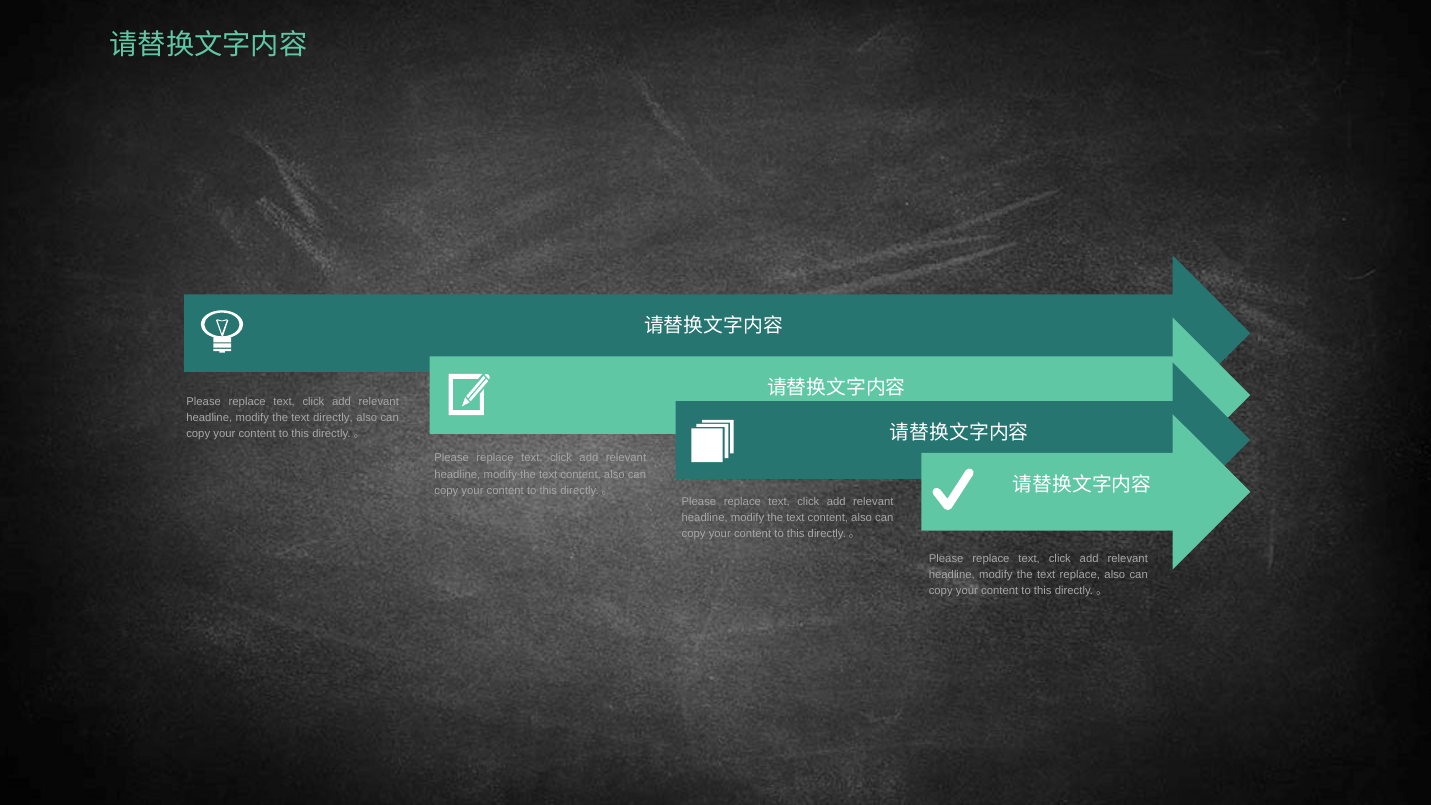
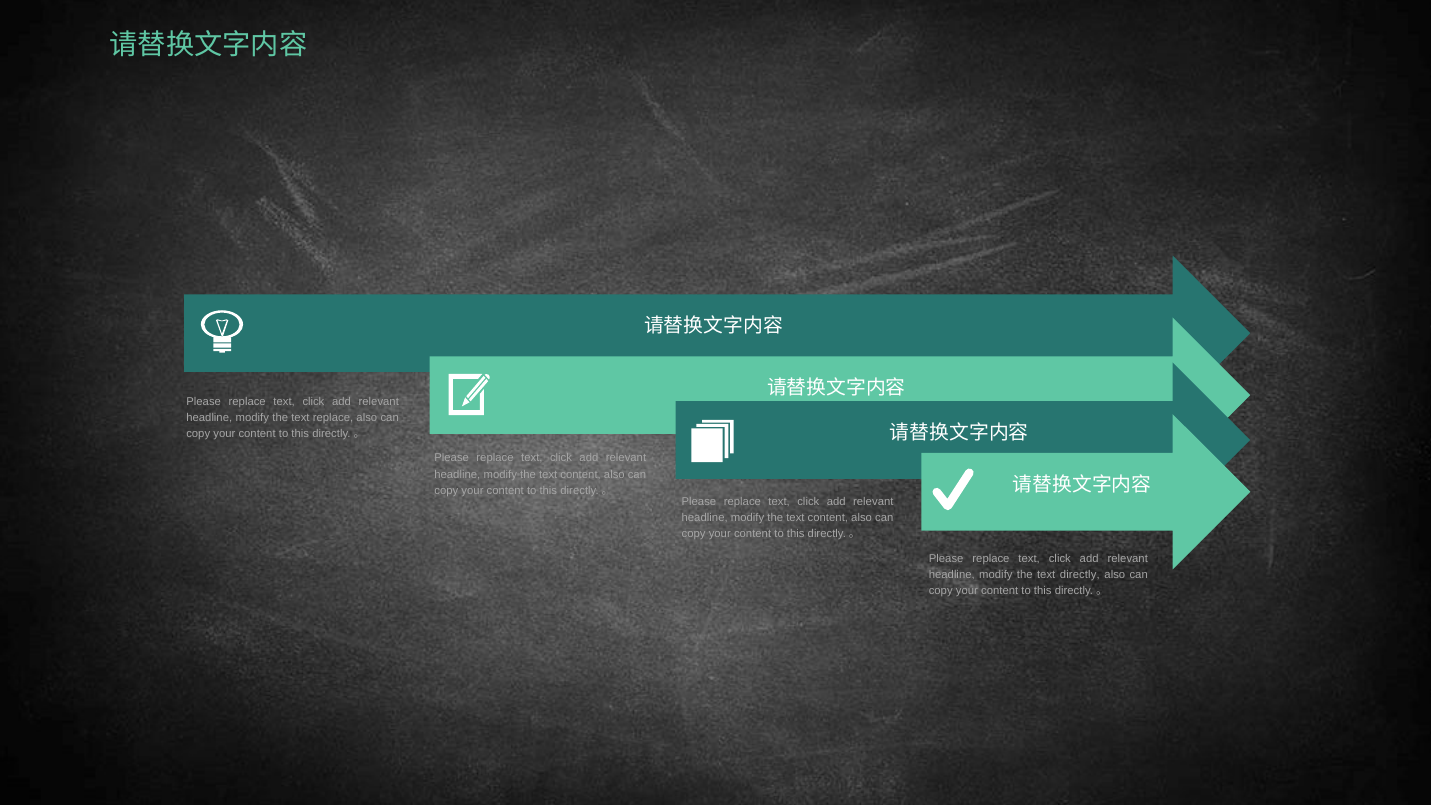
text directly: directly -> replace
text replace: replace -> directly
